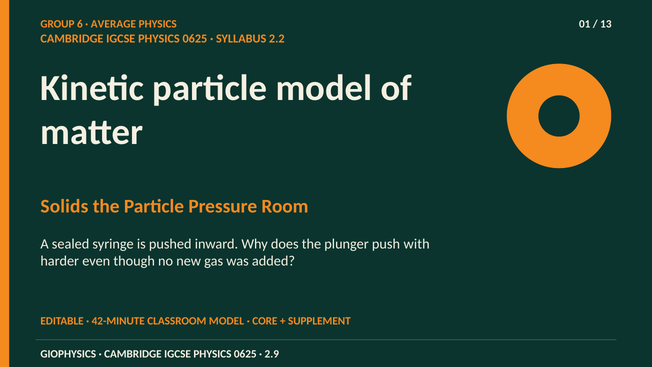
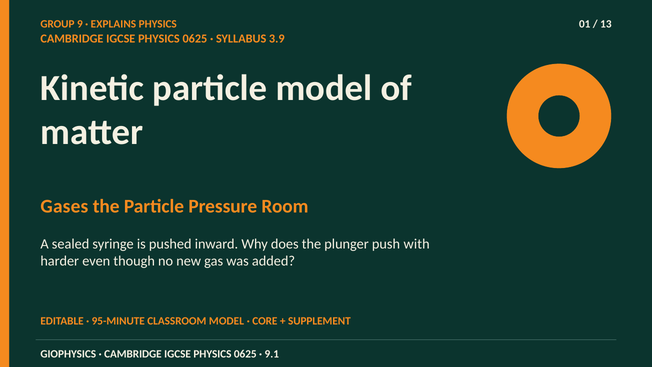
6: 6 -> 9
AVERAGE: AVERAGE -> EXPLAINS
2.2: 2.2 -> 3.9
Solids: Solids -> Gases
42-MINUTE: 42-MINUTE -> 95-MINUTE
2.9: 2.9 -> 9.1
